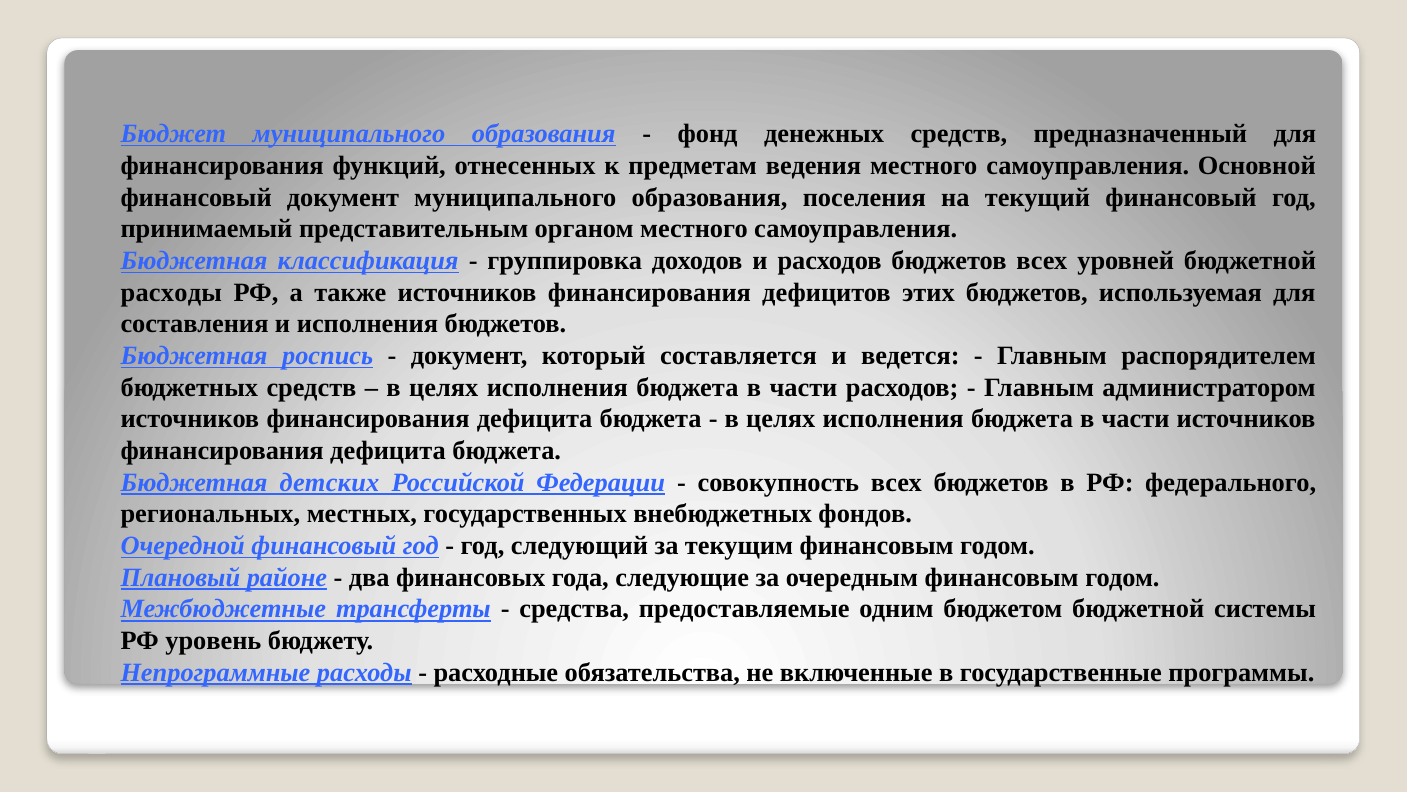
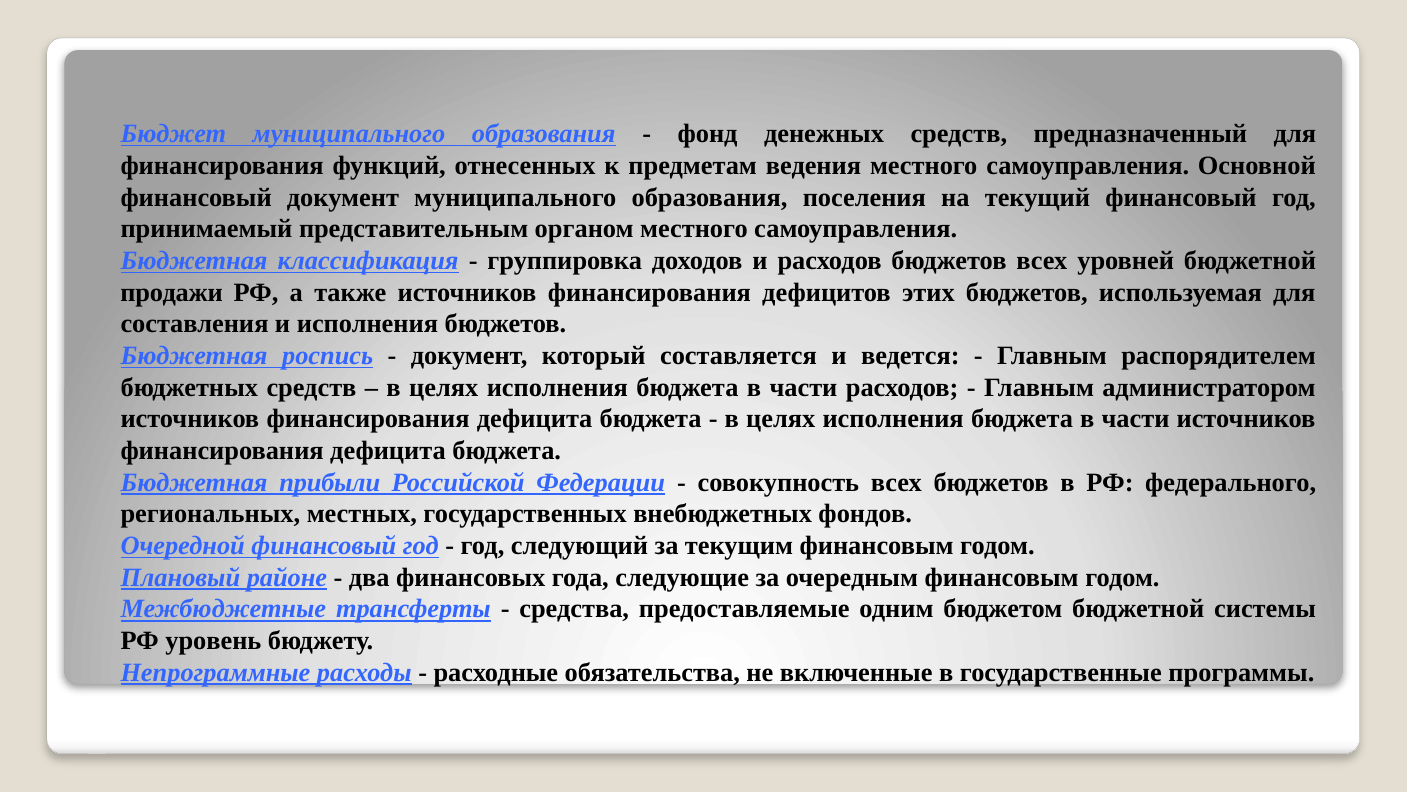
расходы at (171, 292): расходы -> продажи
детских: детских -> прибыли
